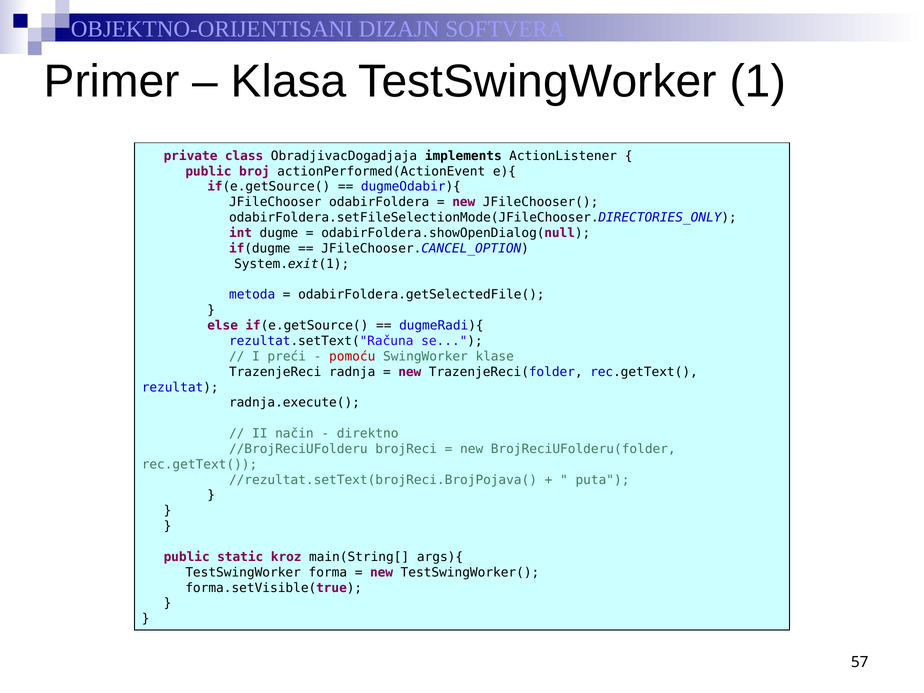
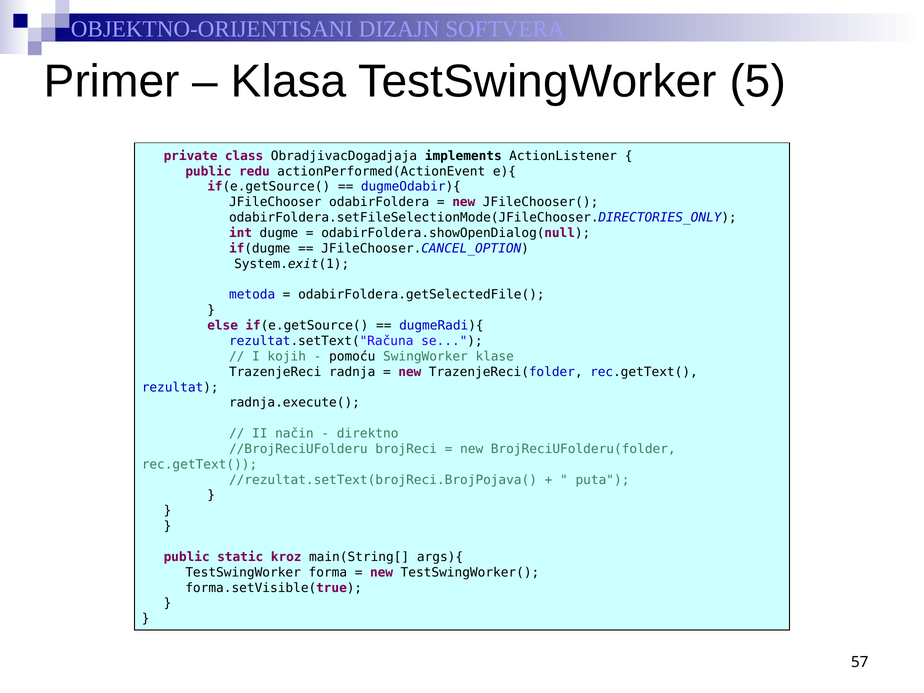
1: 1 -> 5
broj: broj -> redu
preći: preći -> kojih
pomoću colour: red -> black
